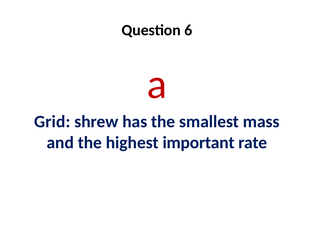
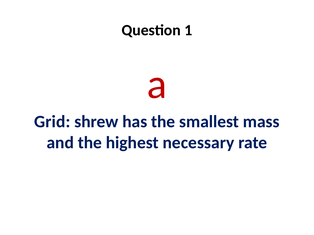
6: 6 -> 1
important: important -> necessary
